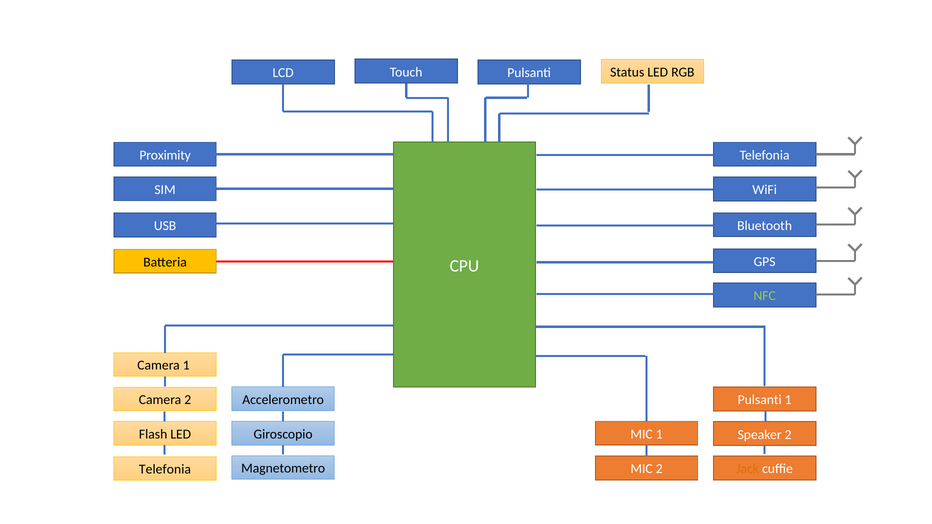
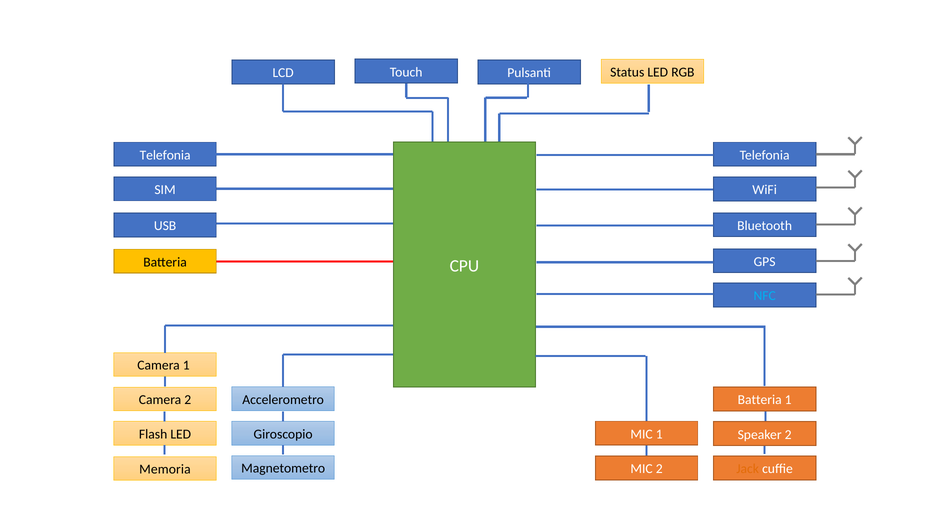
Proximity at (165, 155): Proximity -> Telefonia
NFC colour: light green -> light blue
Pulsanti at (760, 400): Pulsanti -> Batteria
Telefonia at (165, 470): Telefonia -> Memoria
